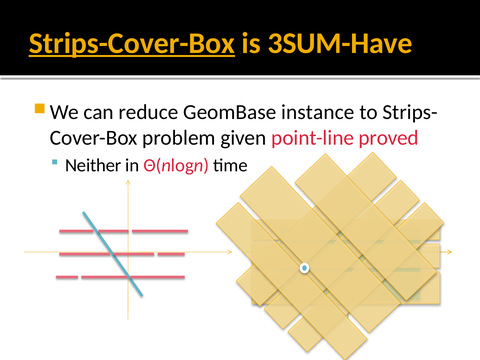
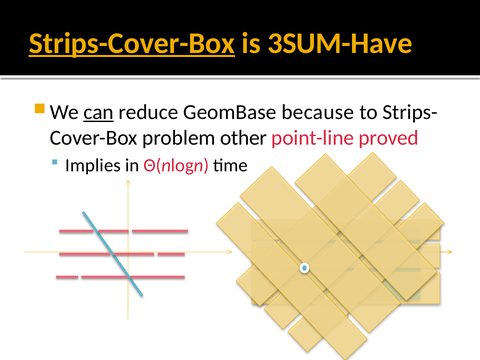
can underline: none -> present
instance: instance -> because
given: given -> other
Neither: Neither -> Implies
